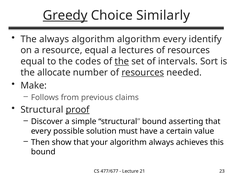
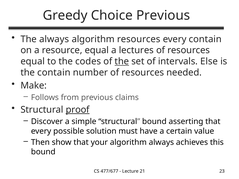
Greedy underline: present -> none
Choice Similarly: Similarly -> Previous
algorithm algorithm: algorithm -> resources
every identify: identify -> contain
Sort: Sort -> Else
the allocate: allocate -> contain
resources at (143, 73) underline: present -> none
